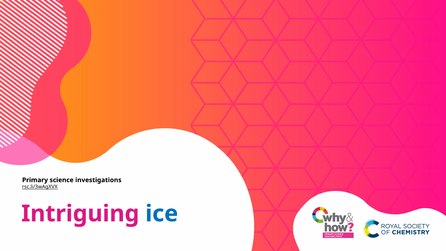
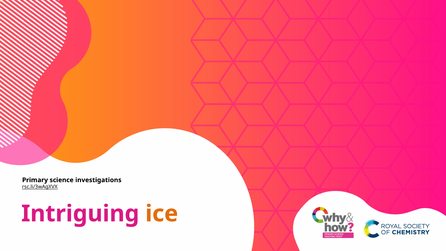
ice colour: blue -> orange
